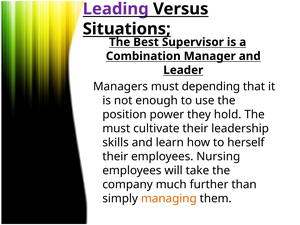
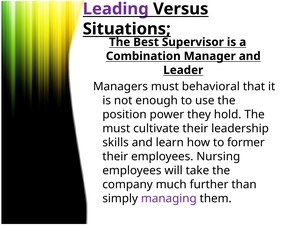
depending: depending -> behavioral
herself: herself -> former
managing colour: orange -> purple
